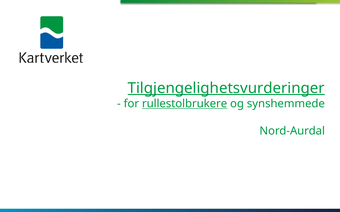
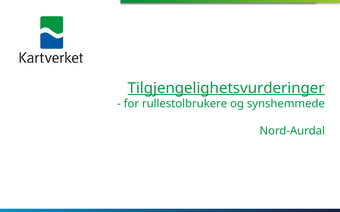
rullestolbrukere underline: present -> none
